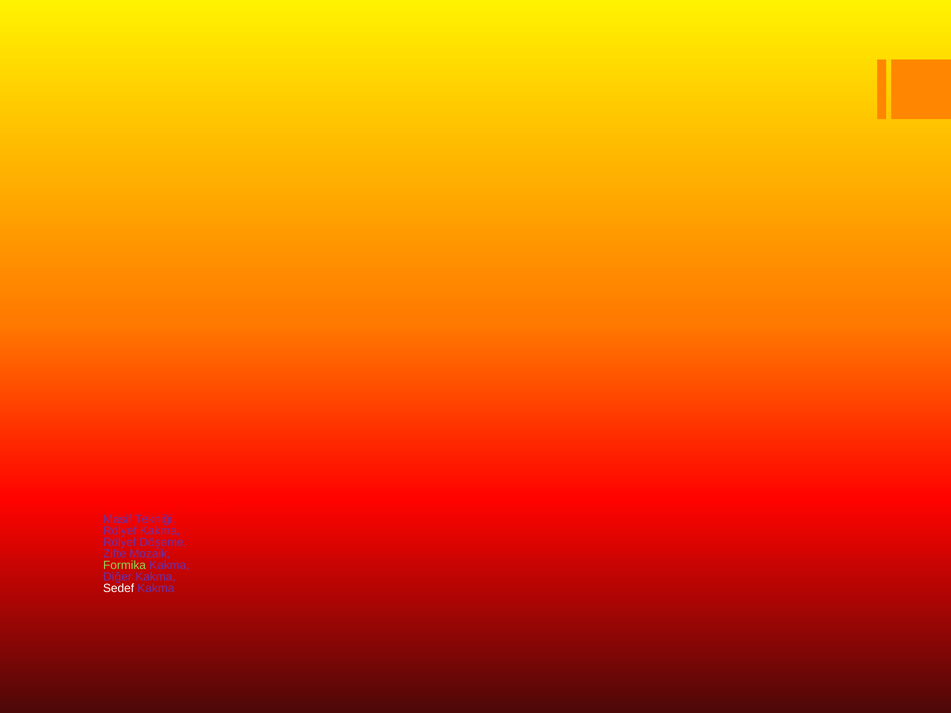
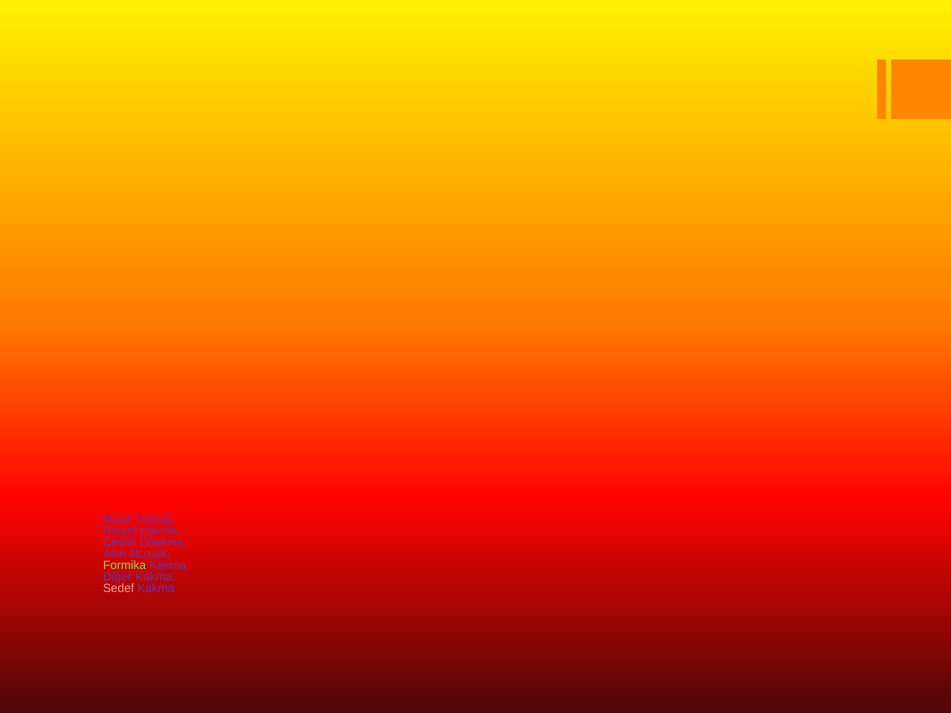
Rölyef at (120, 543): Rölyef -> Çeşitli
Zifte: Zifte -> Altın
Sedef colour: white -> pink
